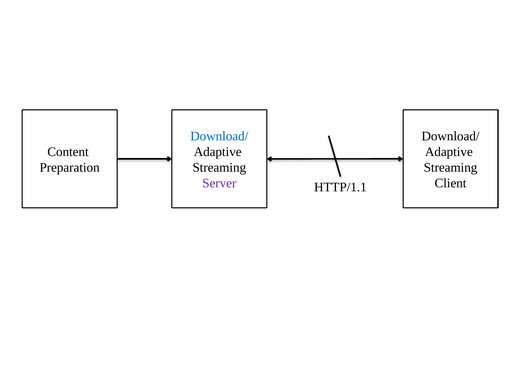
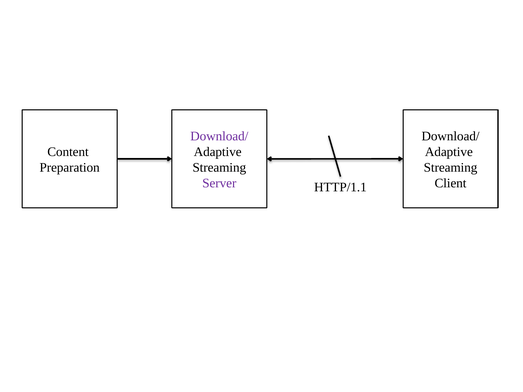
Download/ at (219, 136) colour: blue -> purple
